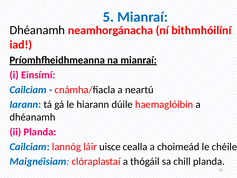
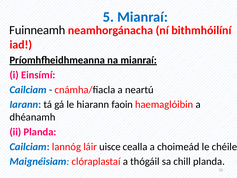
Dhéanamh at (37, 30): Dhéanamh -> Fuinneamh
dúile: dúile -> faoin
